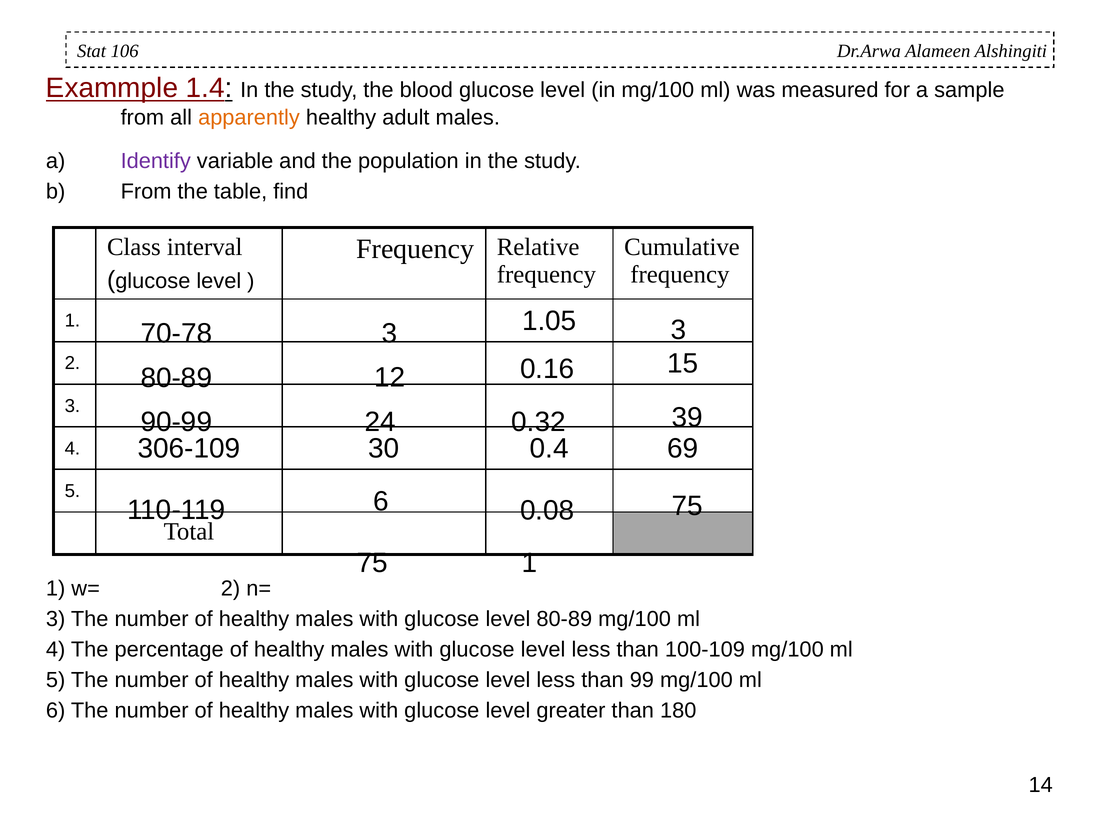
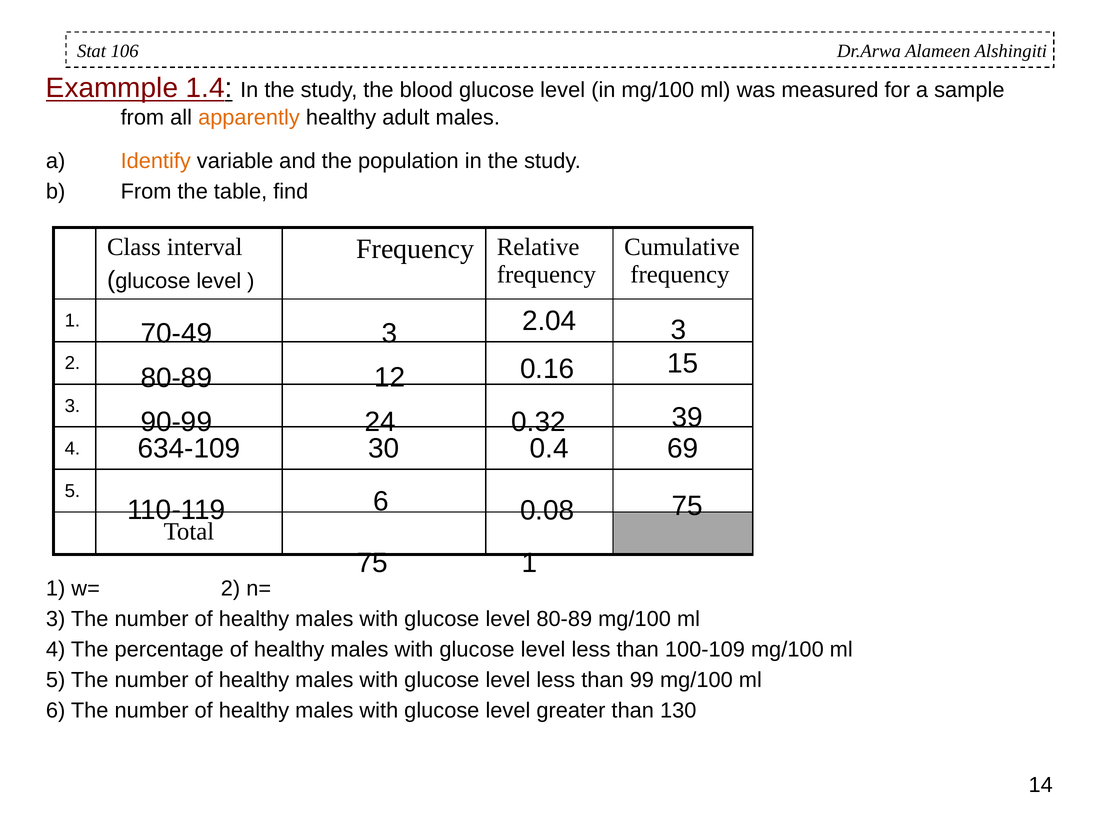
Identify colour: purple -> orange
1.05: 1.05 -> 2.04
70-78: 70-78 -> 70-49
306-109: 306-109 -> 634-109
180: 180 -> 130
